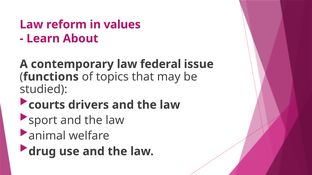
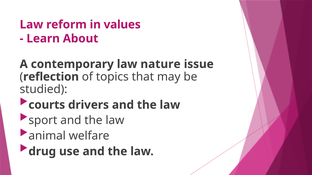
federal: federal -> nature
functions: functions -> reflection
